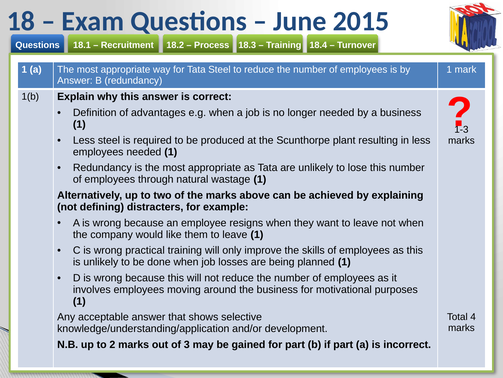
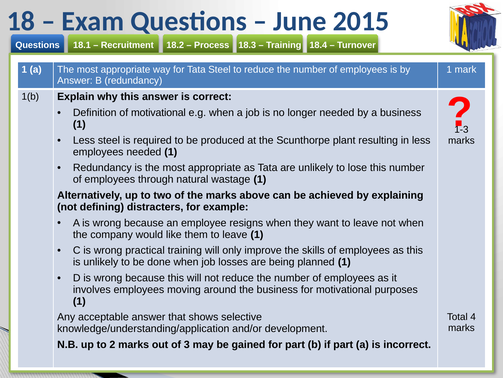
of advantages: advantages -> motivational
